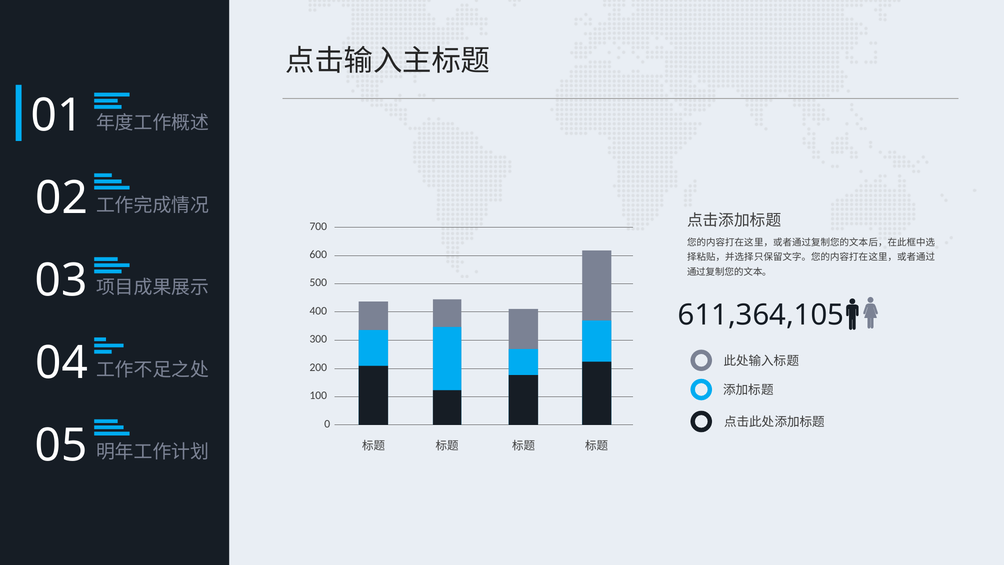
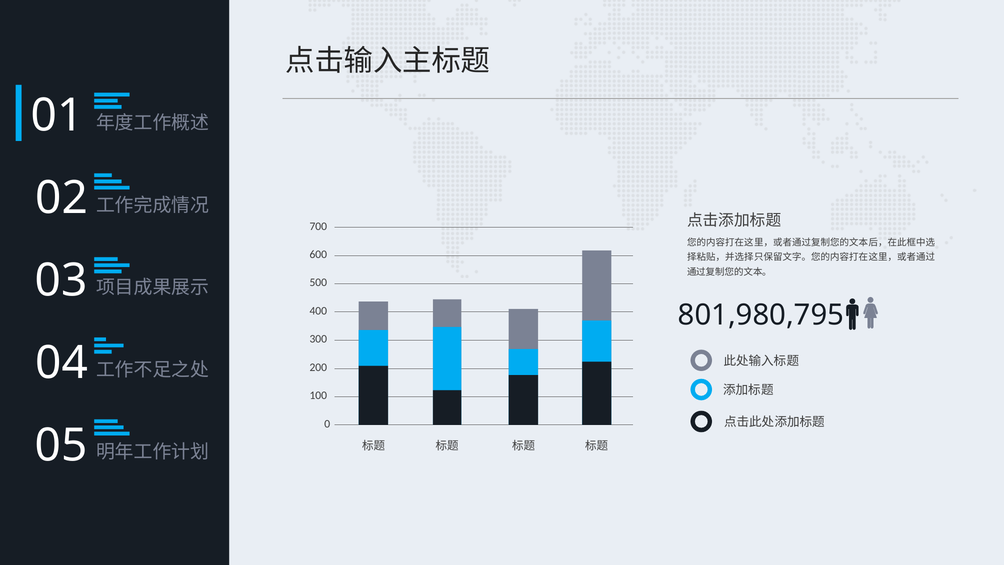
611,364,105: 611,364,105 -> 801,980,795
